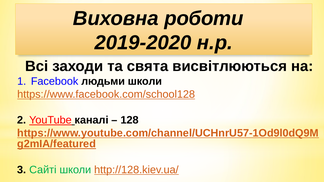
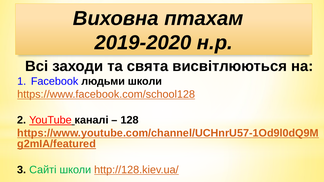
роботи: роботи -> птахам
